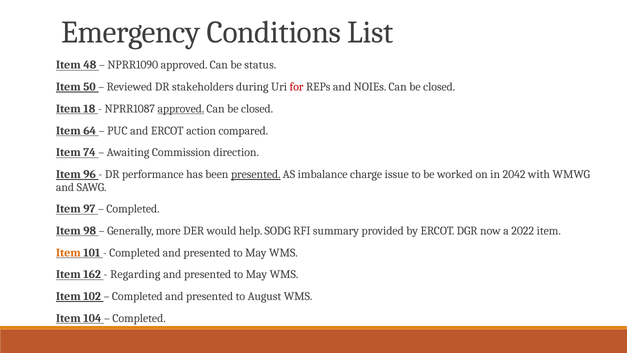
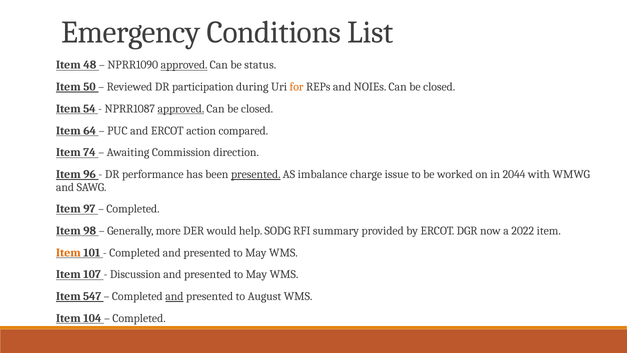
approved at (184, 65) underline: none -> present
stakeholders: stakeholders -> participation
for colour: red -> orange
18: 18 -> 54
2042: 2042 -> 2044
162: 162 -> 107
Regarding: Regarding -> Discussion
102: 102 -> 547
and at (174, 296) underline: none -> present
